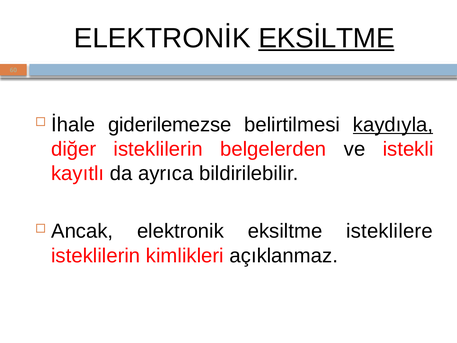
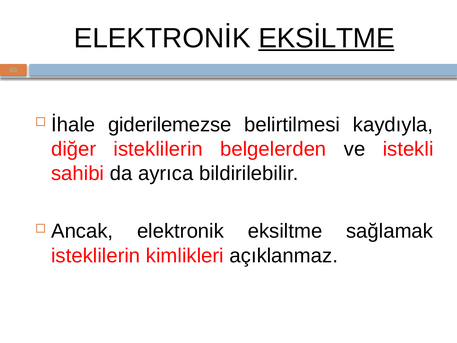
kaydıyla underline: present -> none
kayıtlı: kayıtlı -> sahibi
isteklilere: isteklilere -> sağlamak
